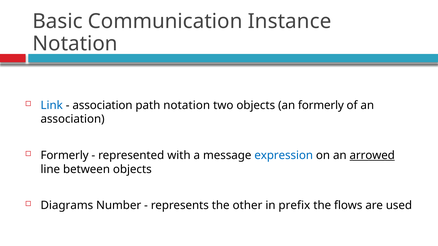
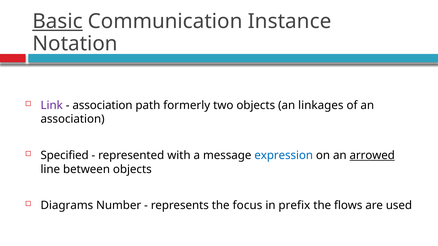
Basic underline: none -> present
Link colour: blue -> purple
path notation: notation -> formerly
an formerly: formerly -> linkages
Formerly at (65, 156): Formerly -> Specified
other: other -> focus
